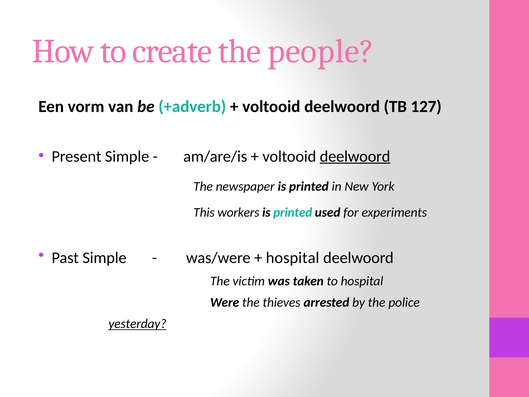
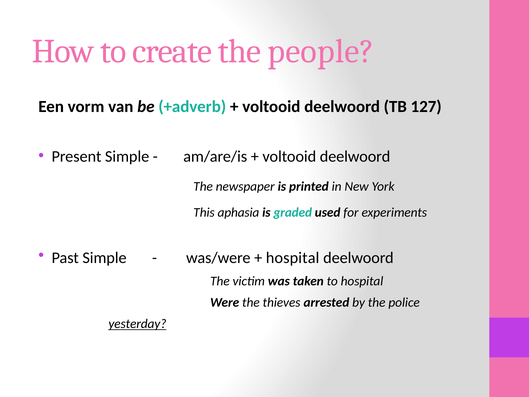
deelwoord at (355, 156) underline: present -> none
workers: workers -> aphasia
printed at (293, 212): printed -> graded
